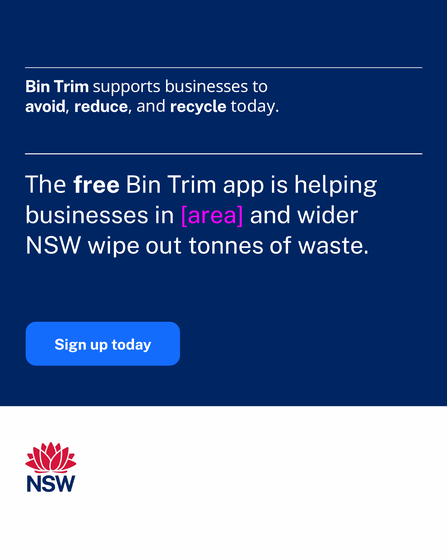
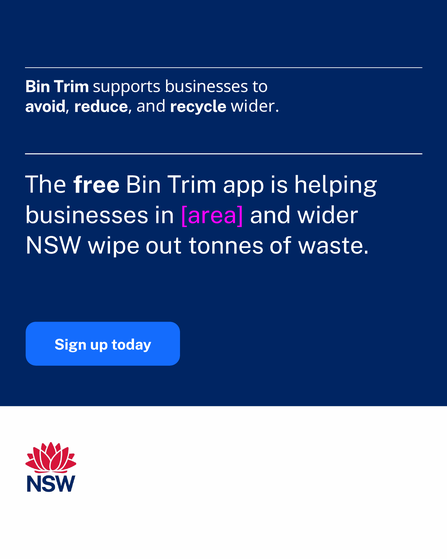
today at (255, 106): today -> wider
